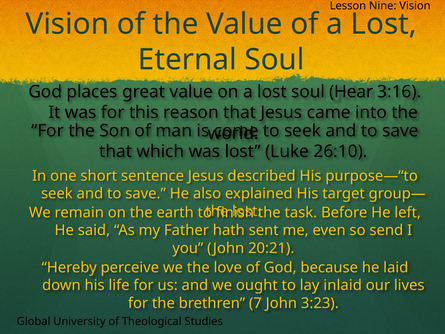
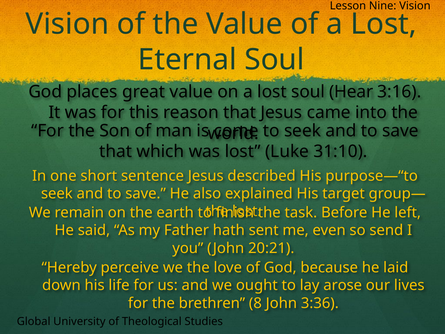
26:10: 26:10 -> 31:10
inlaid: inlaid -> arose
7: 7 -> 8
3:23: 3:23 -> 3:36
